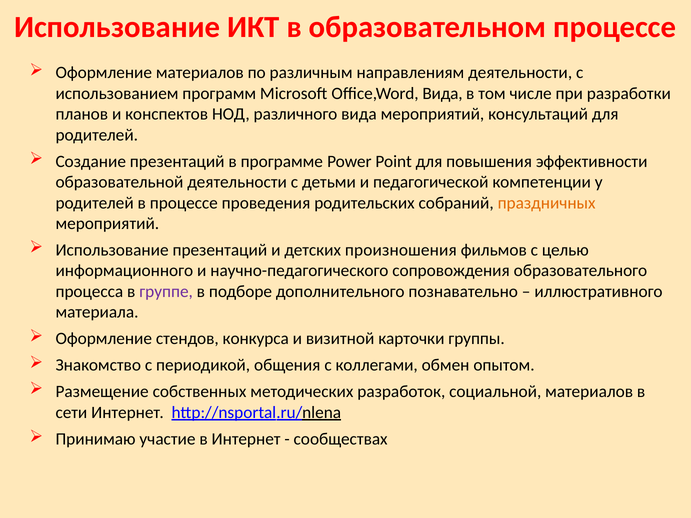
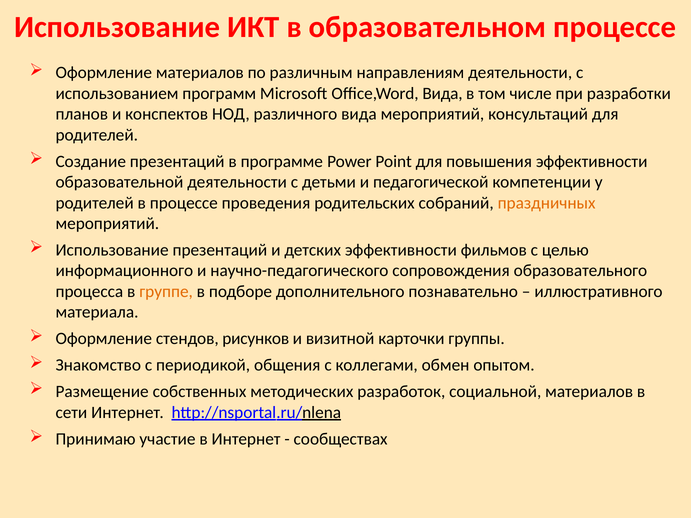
детских произношения: произношения -> эффективности
группе colour: purple -> orange
конкурса: конкурса -> рисунков
